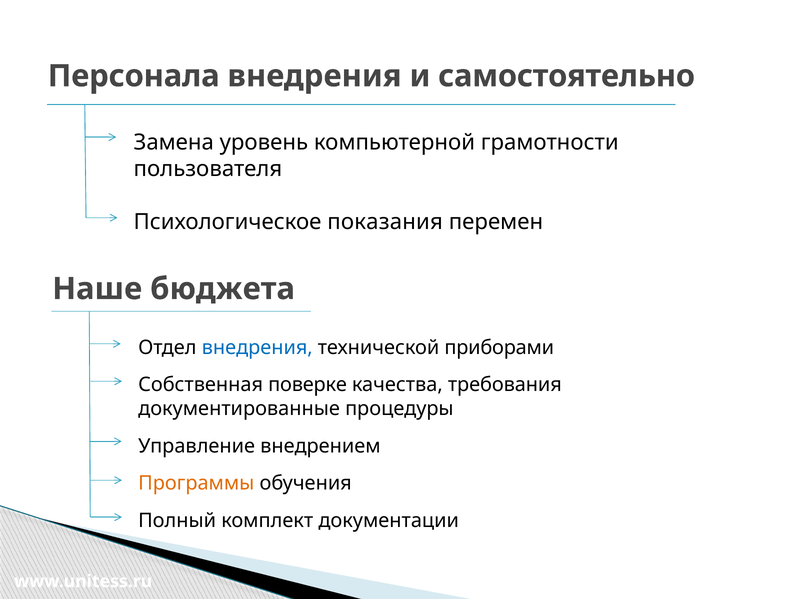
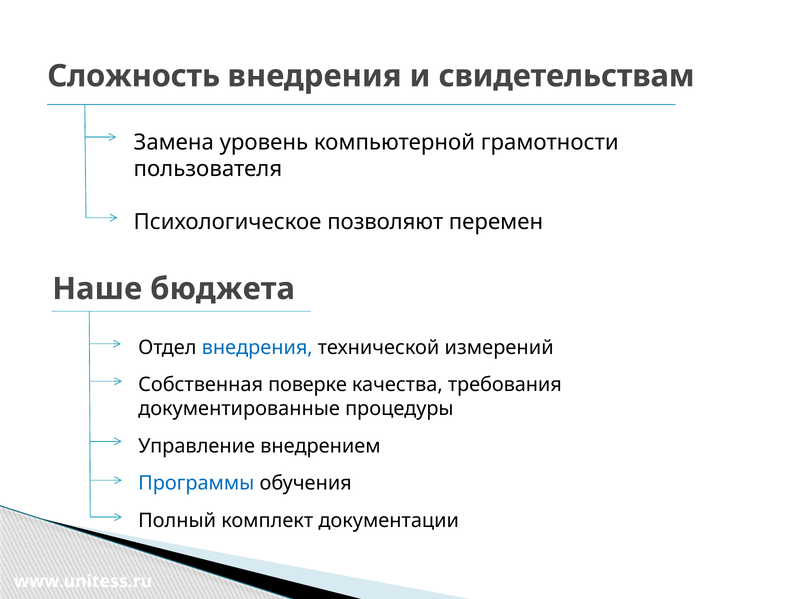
Персонала: Персонала -> Сложность
самостоятельно: самостоятельно -> свидетельствам
показания: показания -> позволяют
приборами: приборами -> измерений
Программы colour: orange -> blue
